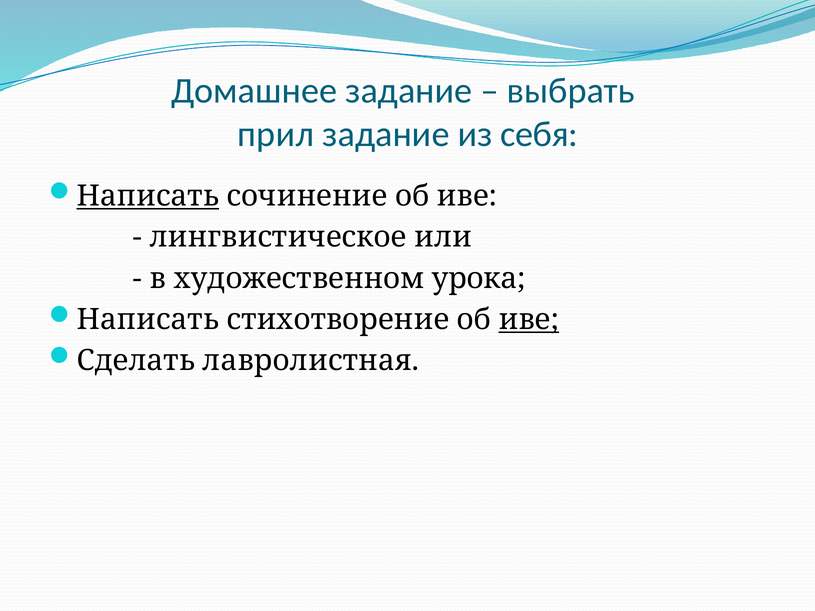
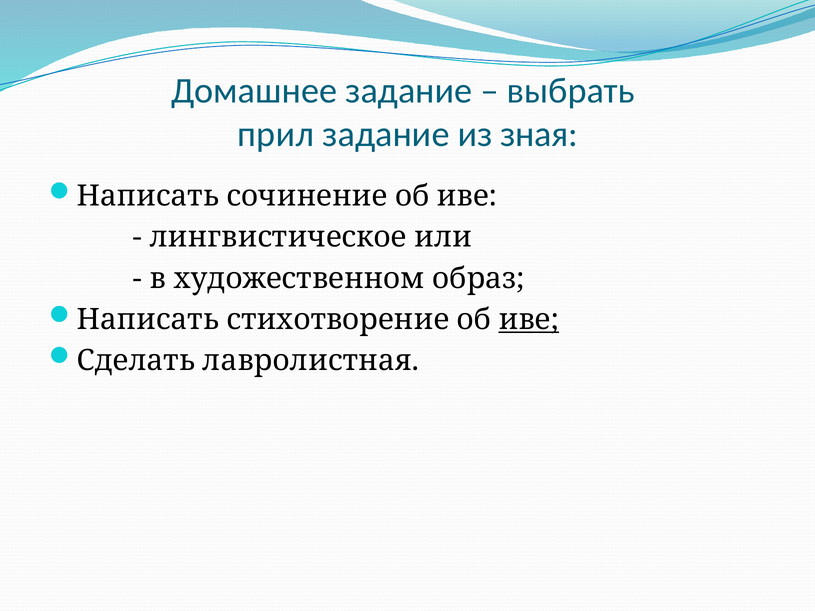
себя: себя -> зная
Написать at (148, 196) underline: present -> none
урока: урока -> образ
